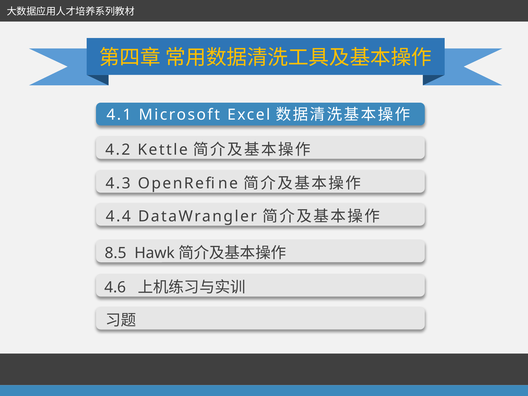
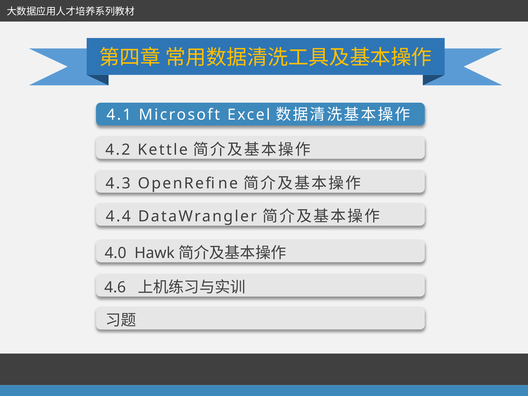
8.5: 8.5 -> 4.0
